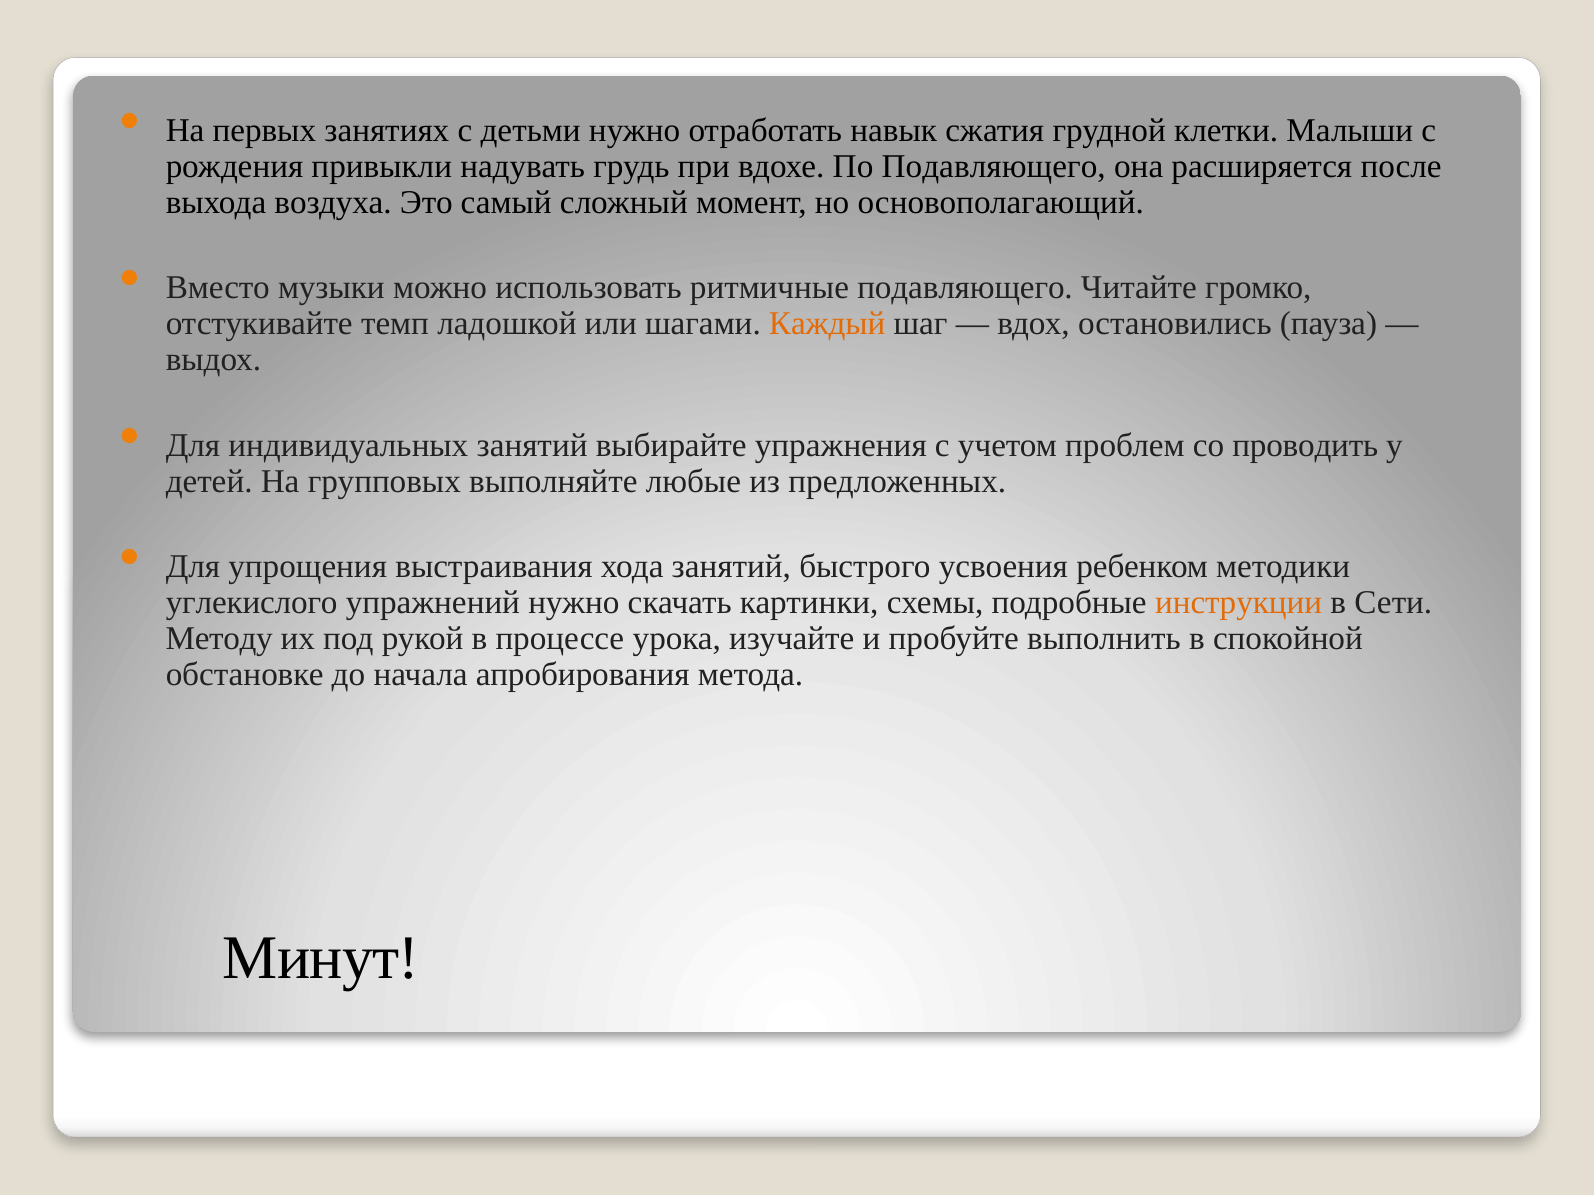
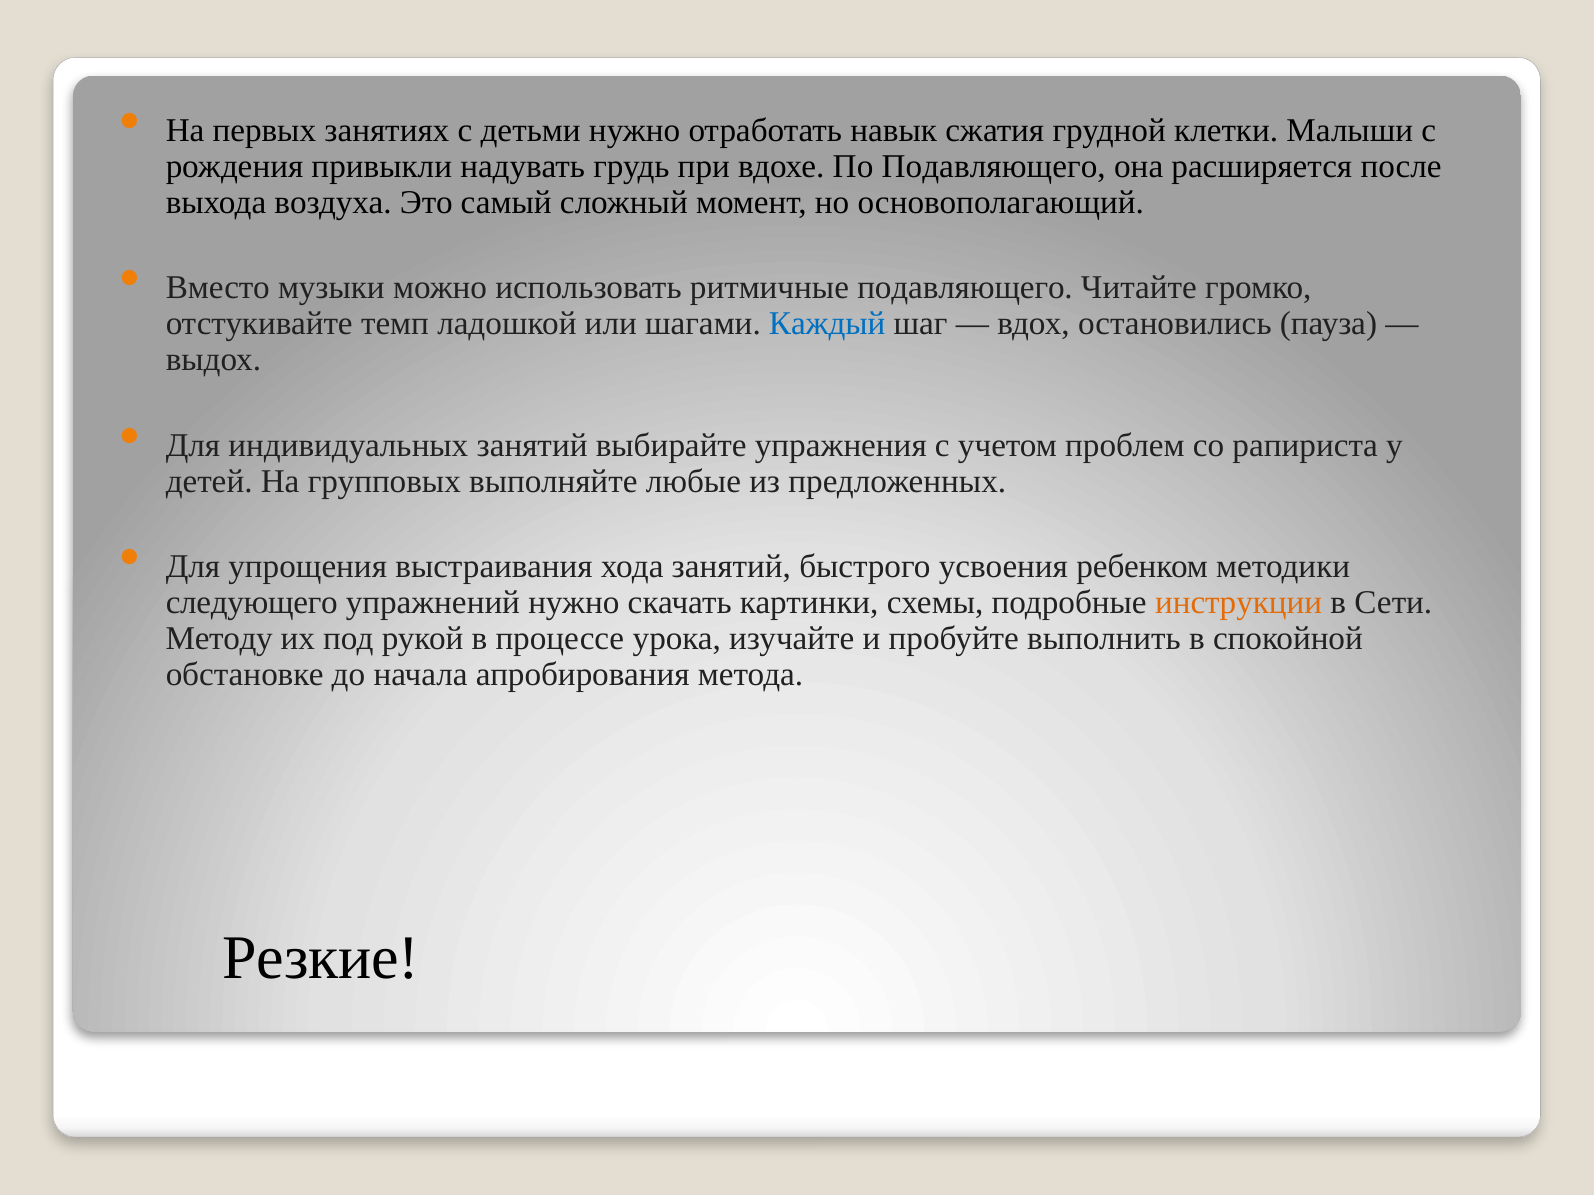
Каждый colour: orange -> blue
проводить: проводить -> рапириста
углекислого: углекислого -> следующего
Минут: Минут -> Резкие
